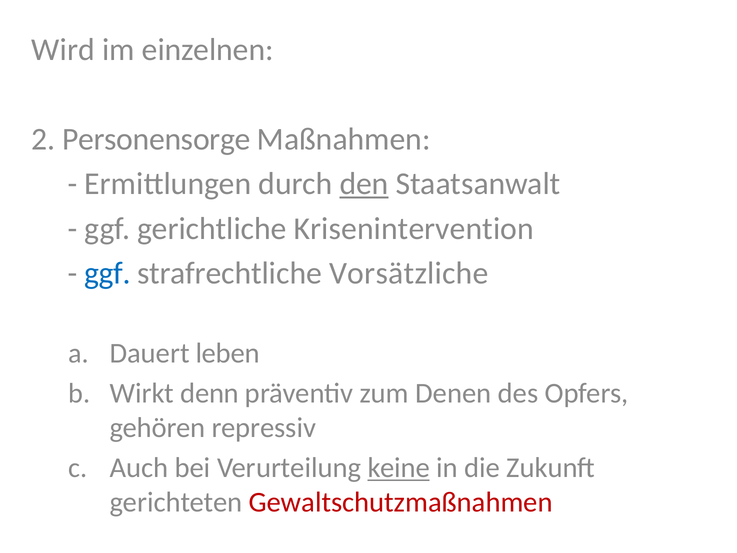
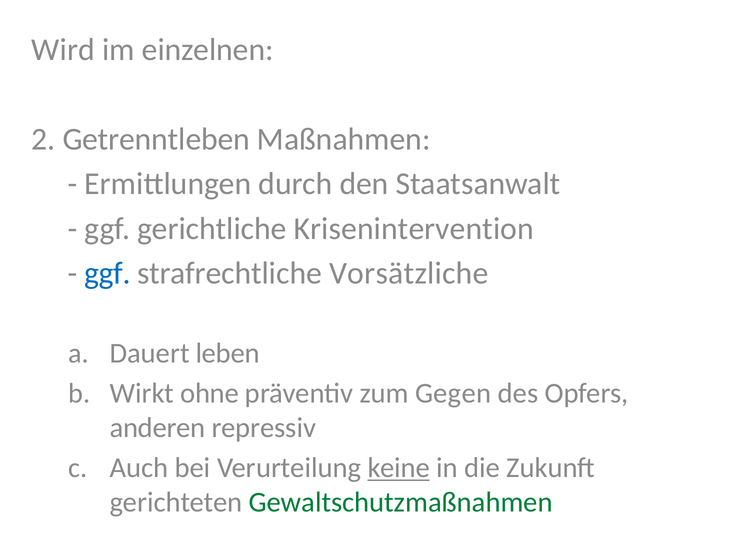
Personensorge: Personensorge -> Getrenntleben
den underline: present -> none
denn: denn -> ohne
Denen: Denen -> Gegen
gehören: gehören -> anderen
Gewaltschutzmaßnahmen colour: red -> green
